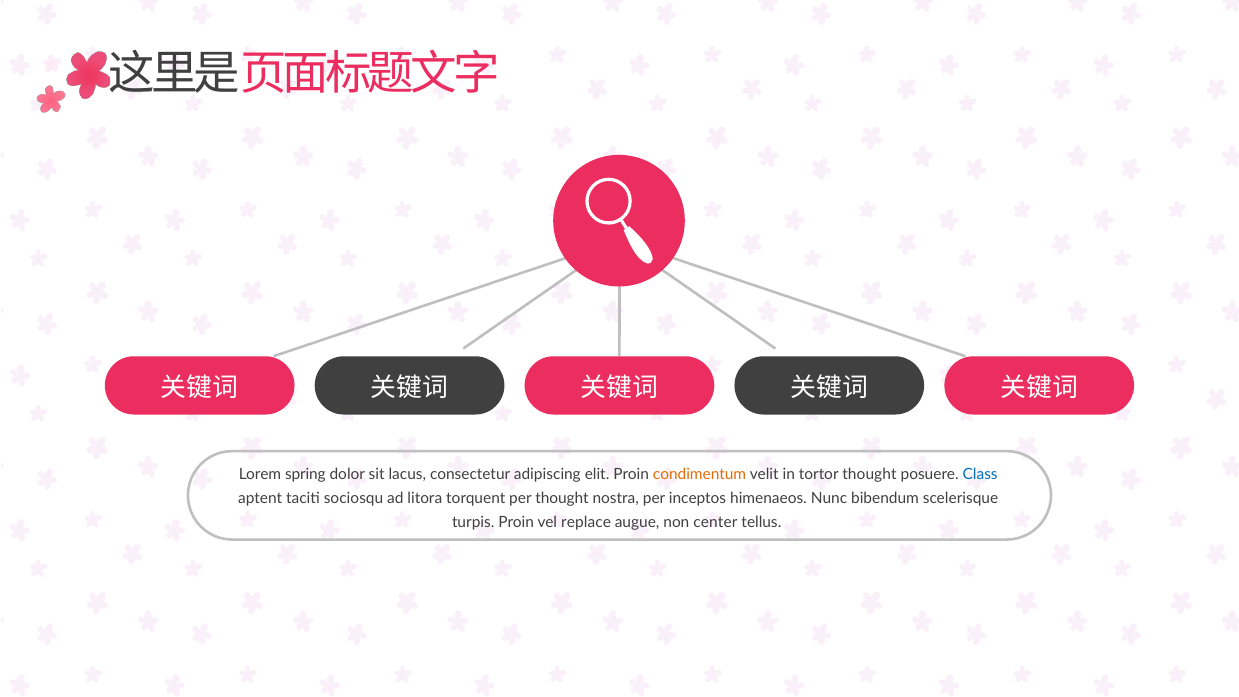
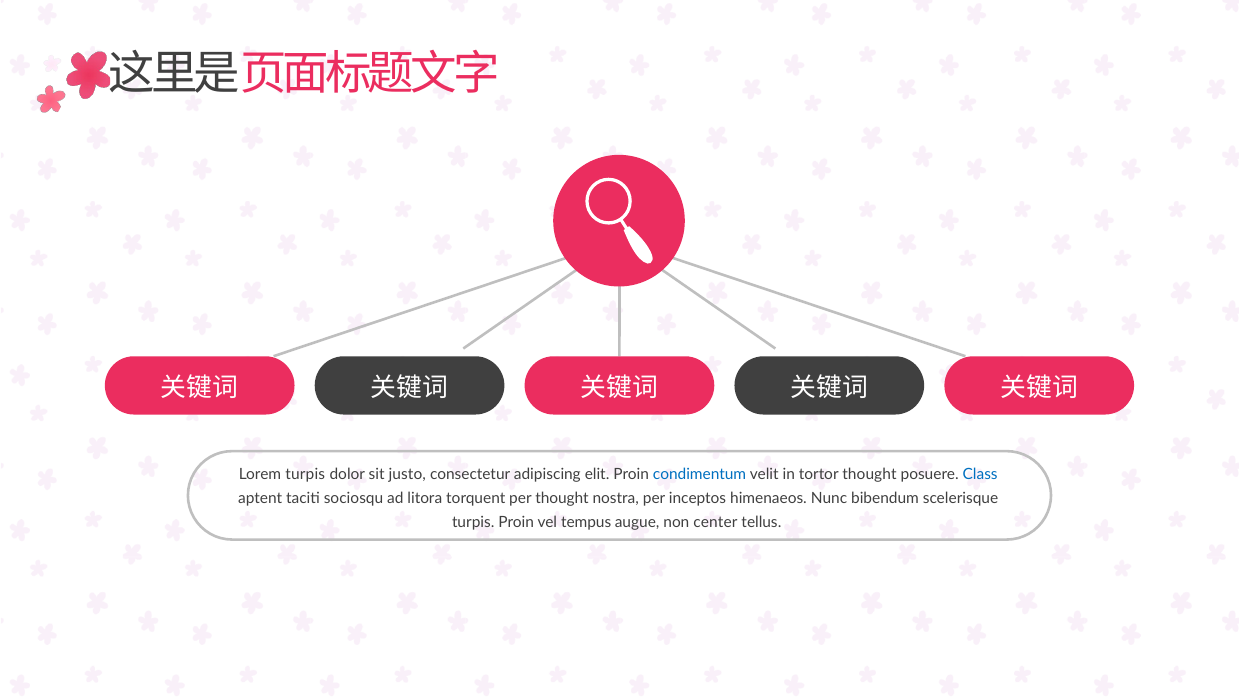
Lorem spring: spring -> turpis
lacus: lacus -> justo
condimentum colour: orange -> blue
replace: replace -> tempus
